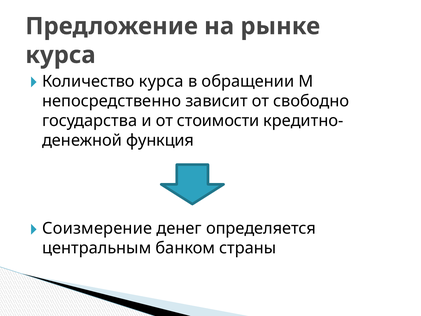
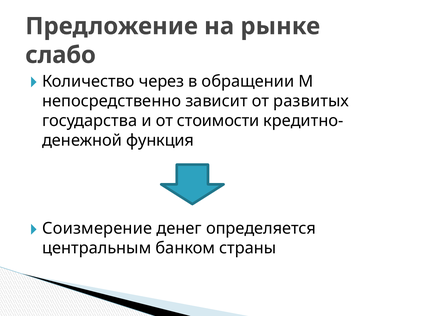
курса at (60, 55): курса -> слабо
Количество курса: курса -> через
свободно: свободно -> развитых
